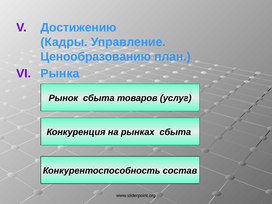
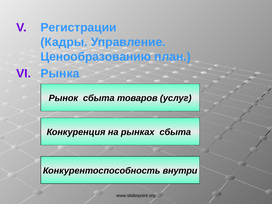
Достижению: Достижению -> Регистрации
состав: состав -> внутри
